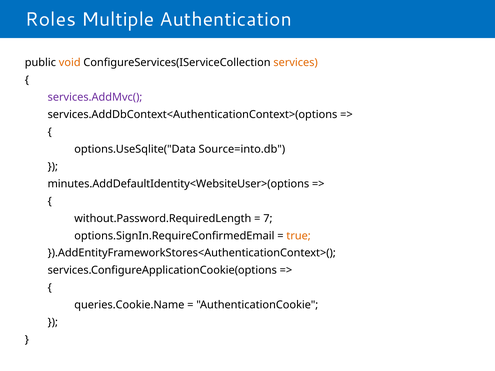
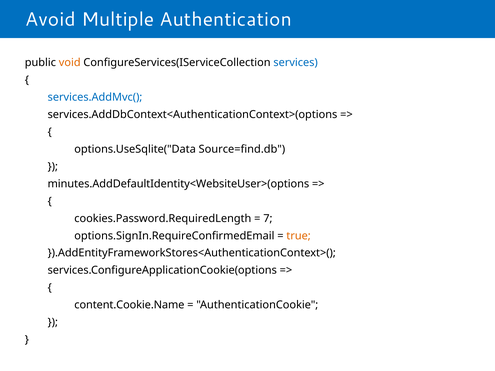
Roles: Roles -> Avoid
services colour: orange -> blue
services.AddMvc( colour: purple -> blue
Source=into.db: Source=into.db -> Source=find.db
without.Password.RequiredLength: without.Password.RequiredLength -> cookies.Password.RequiredLength
queries.Cookie.Name: queries.Cookie.Name -> content.Cookie.Name
